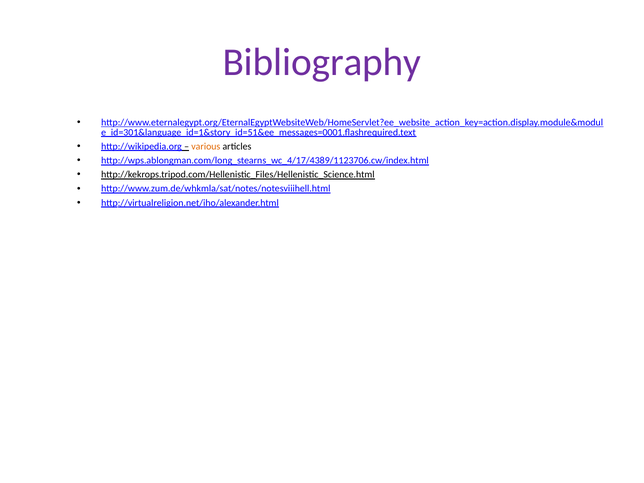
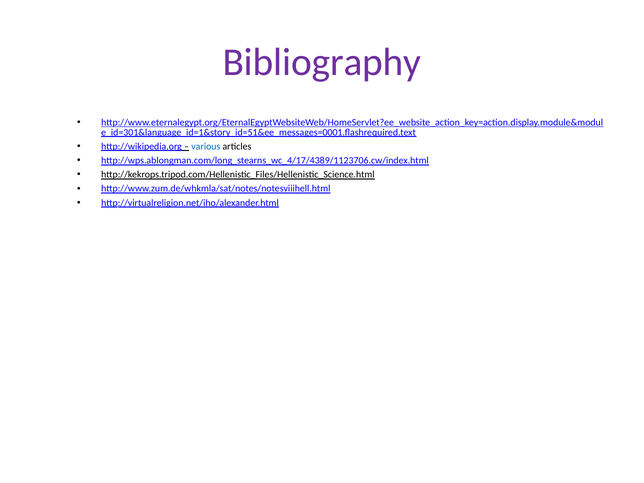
various colour: orange -> blue
